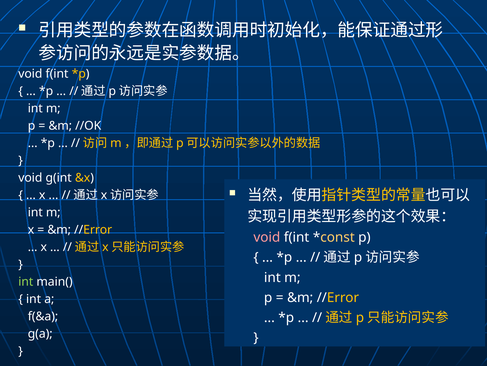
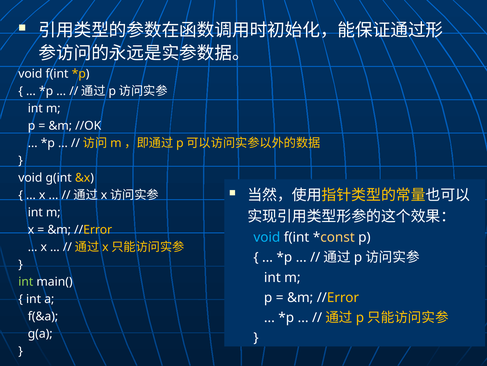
void at (267, 237) colour: pink -> light blue
